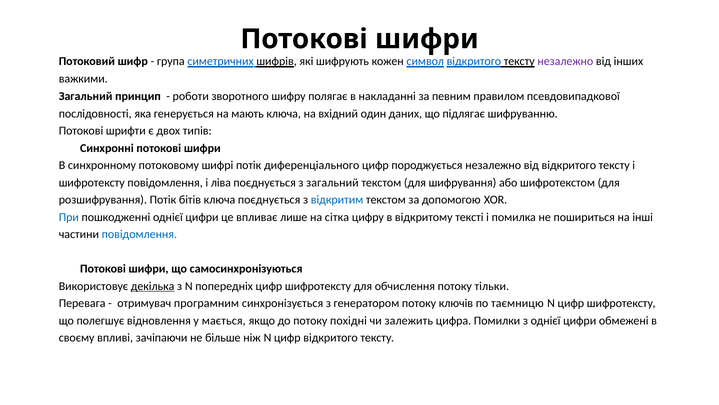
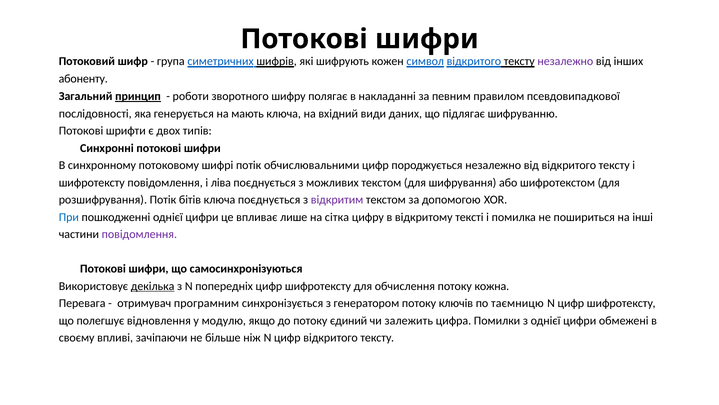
важкими: важкими -> абоненту
принцип underline: none -> present
один: один -> види
диференціального: диференціального -> обчислювальними
з загальний: загальний -> можливих
відкритим colour: blue -> purple
повідомлення at (139, 234) colour: blue -> purple
тільки: тільки -> кожна
мається: мається -> модулю
похідні: похідні -> єдиний
